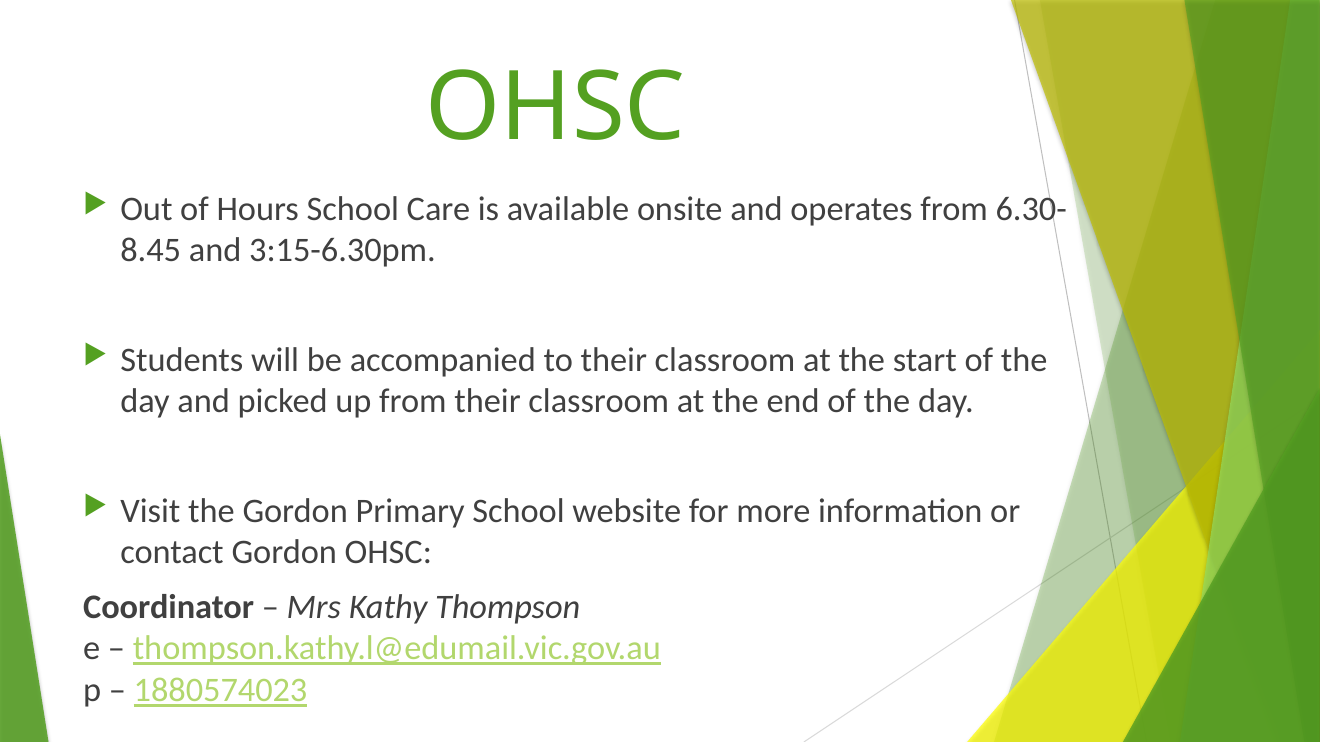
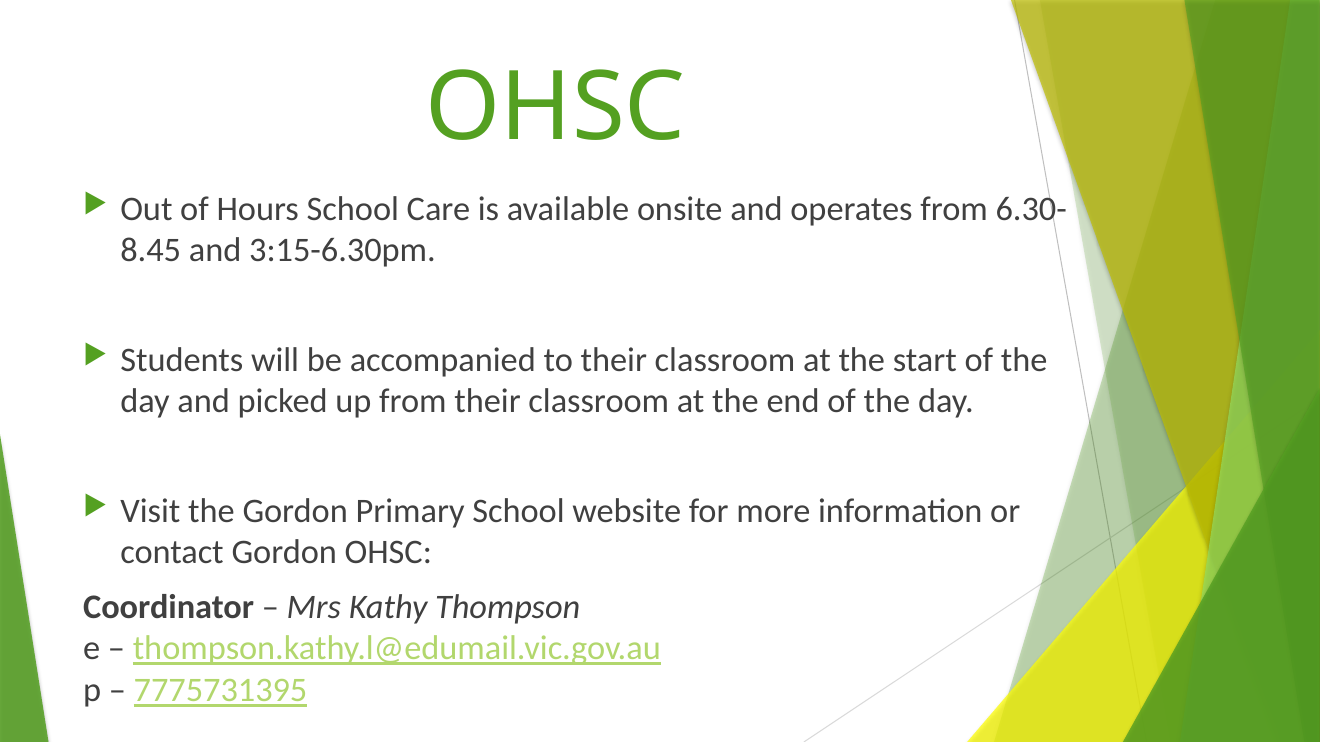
1880574023: 1880574023 -> 7775731395
